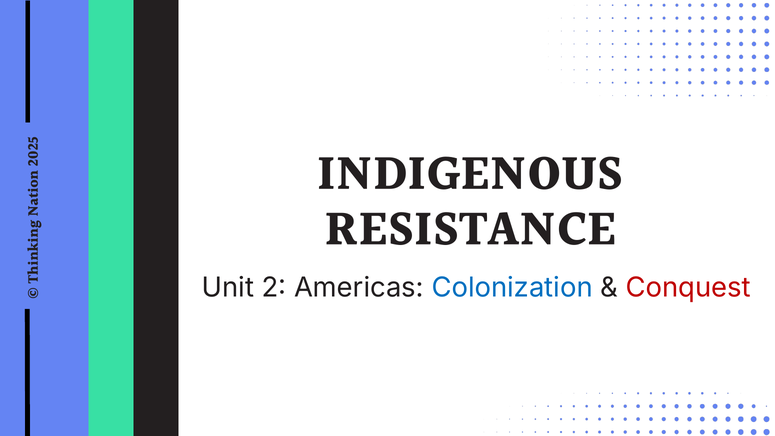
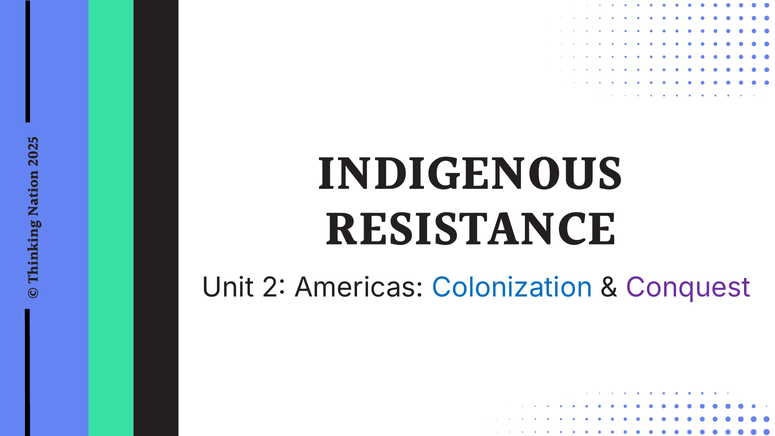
Conquest colour: red -> purple
